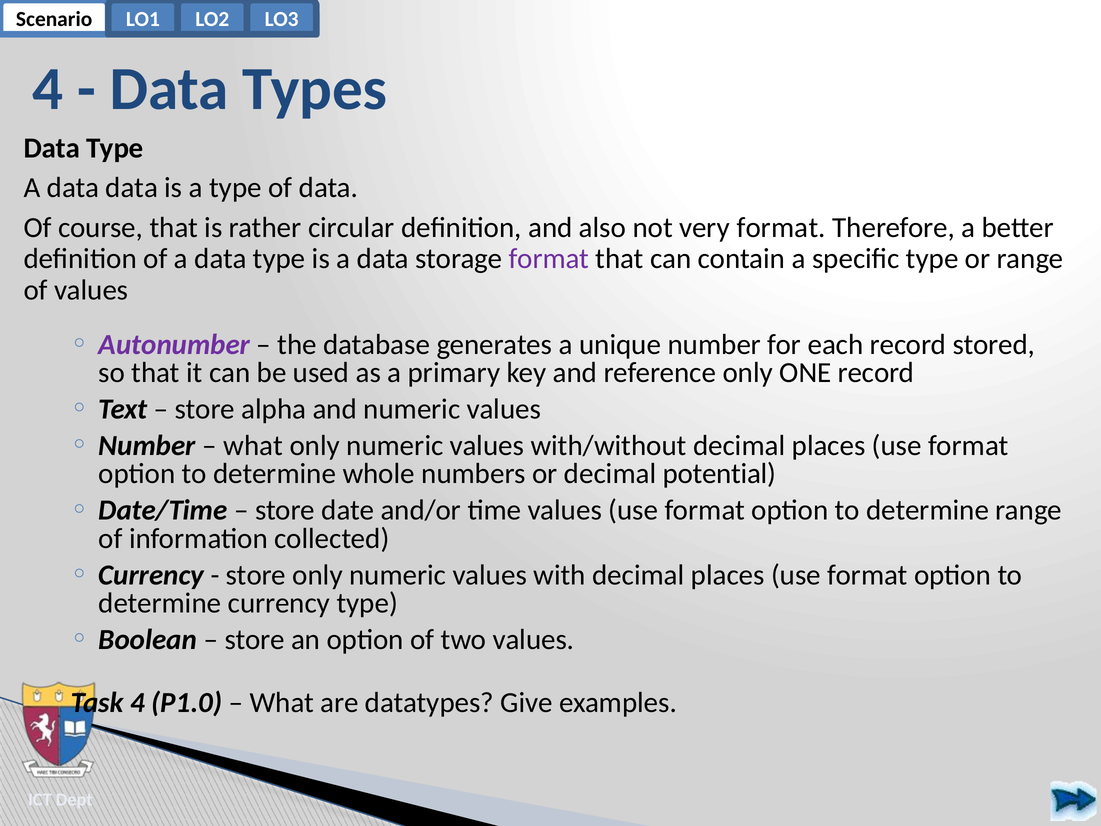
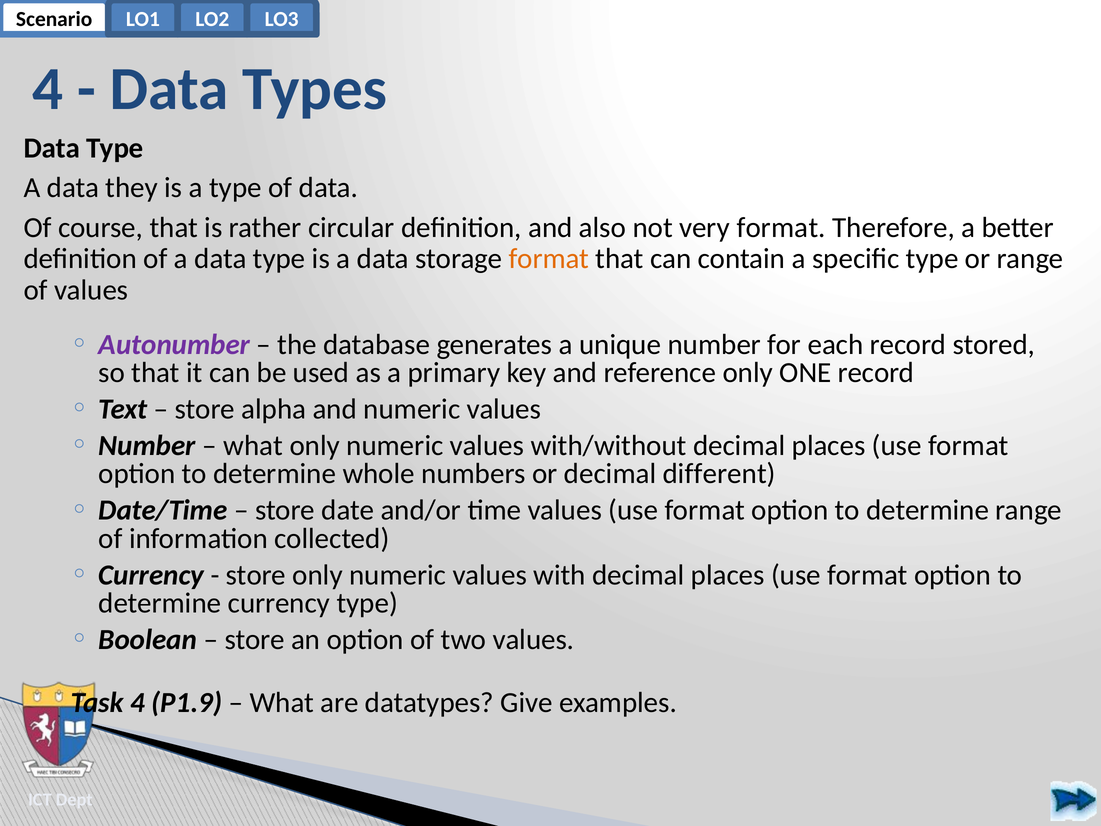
data data: data -> they
format at (549, 259) colour: purple -> orange
potential: potential -> different
P1.0: P1.0 -> P1.9
